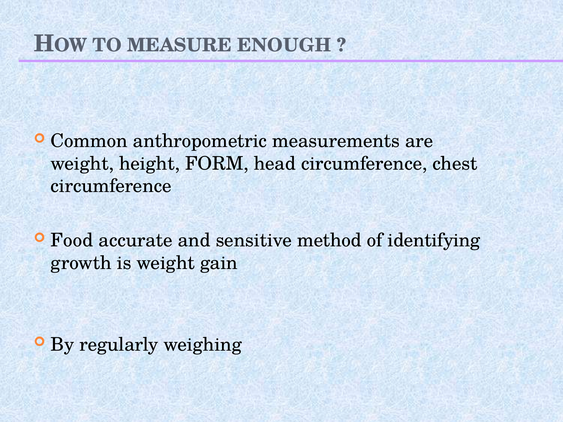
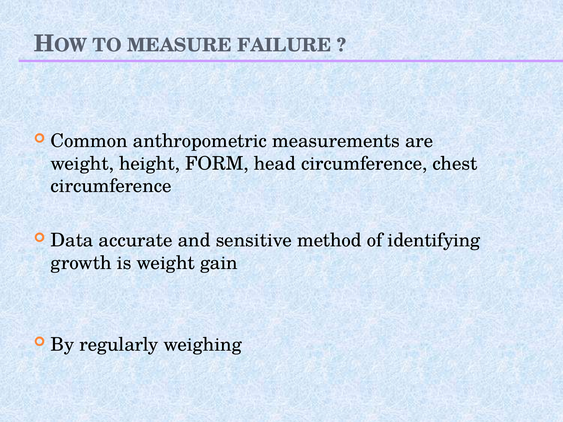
ENOUGH: ENOUGH -> FAILURE
Food: Food -> Data
